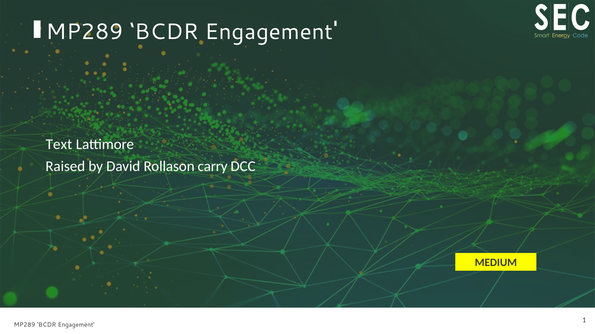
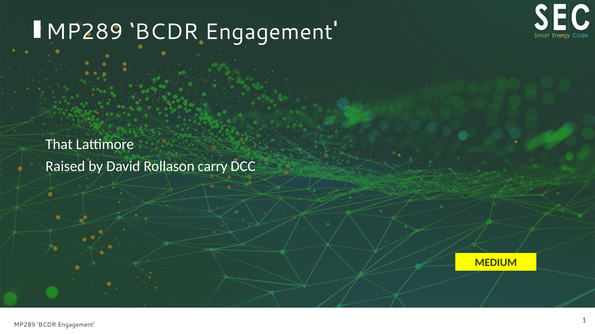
Text: Text -> That
